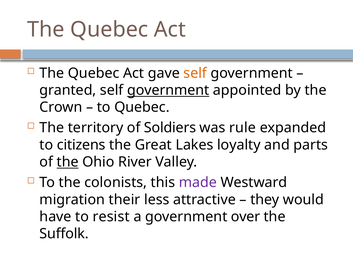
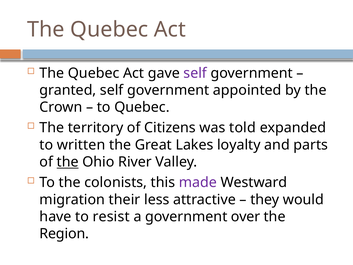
self at (195, 73) colour: orange -> purple
government at (168, 90) underline: present -> none
Soldiers: Soldiers -> Citizens
rule: rule -> told
citizens: citizens -> written
Suffolk: Suffolk -> Region
